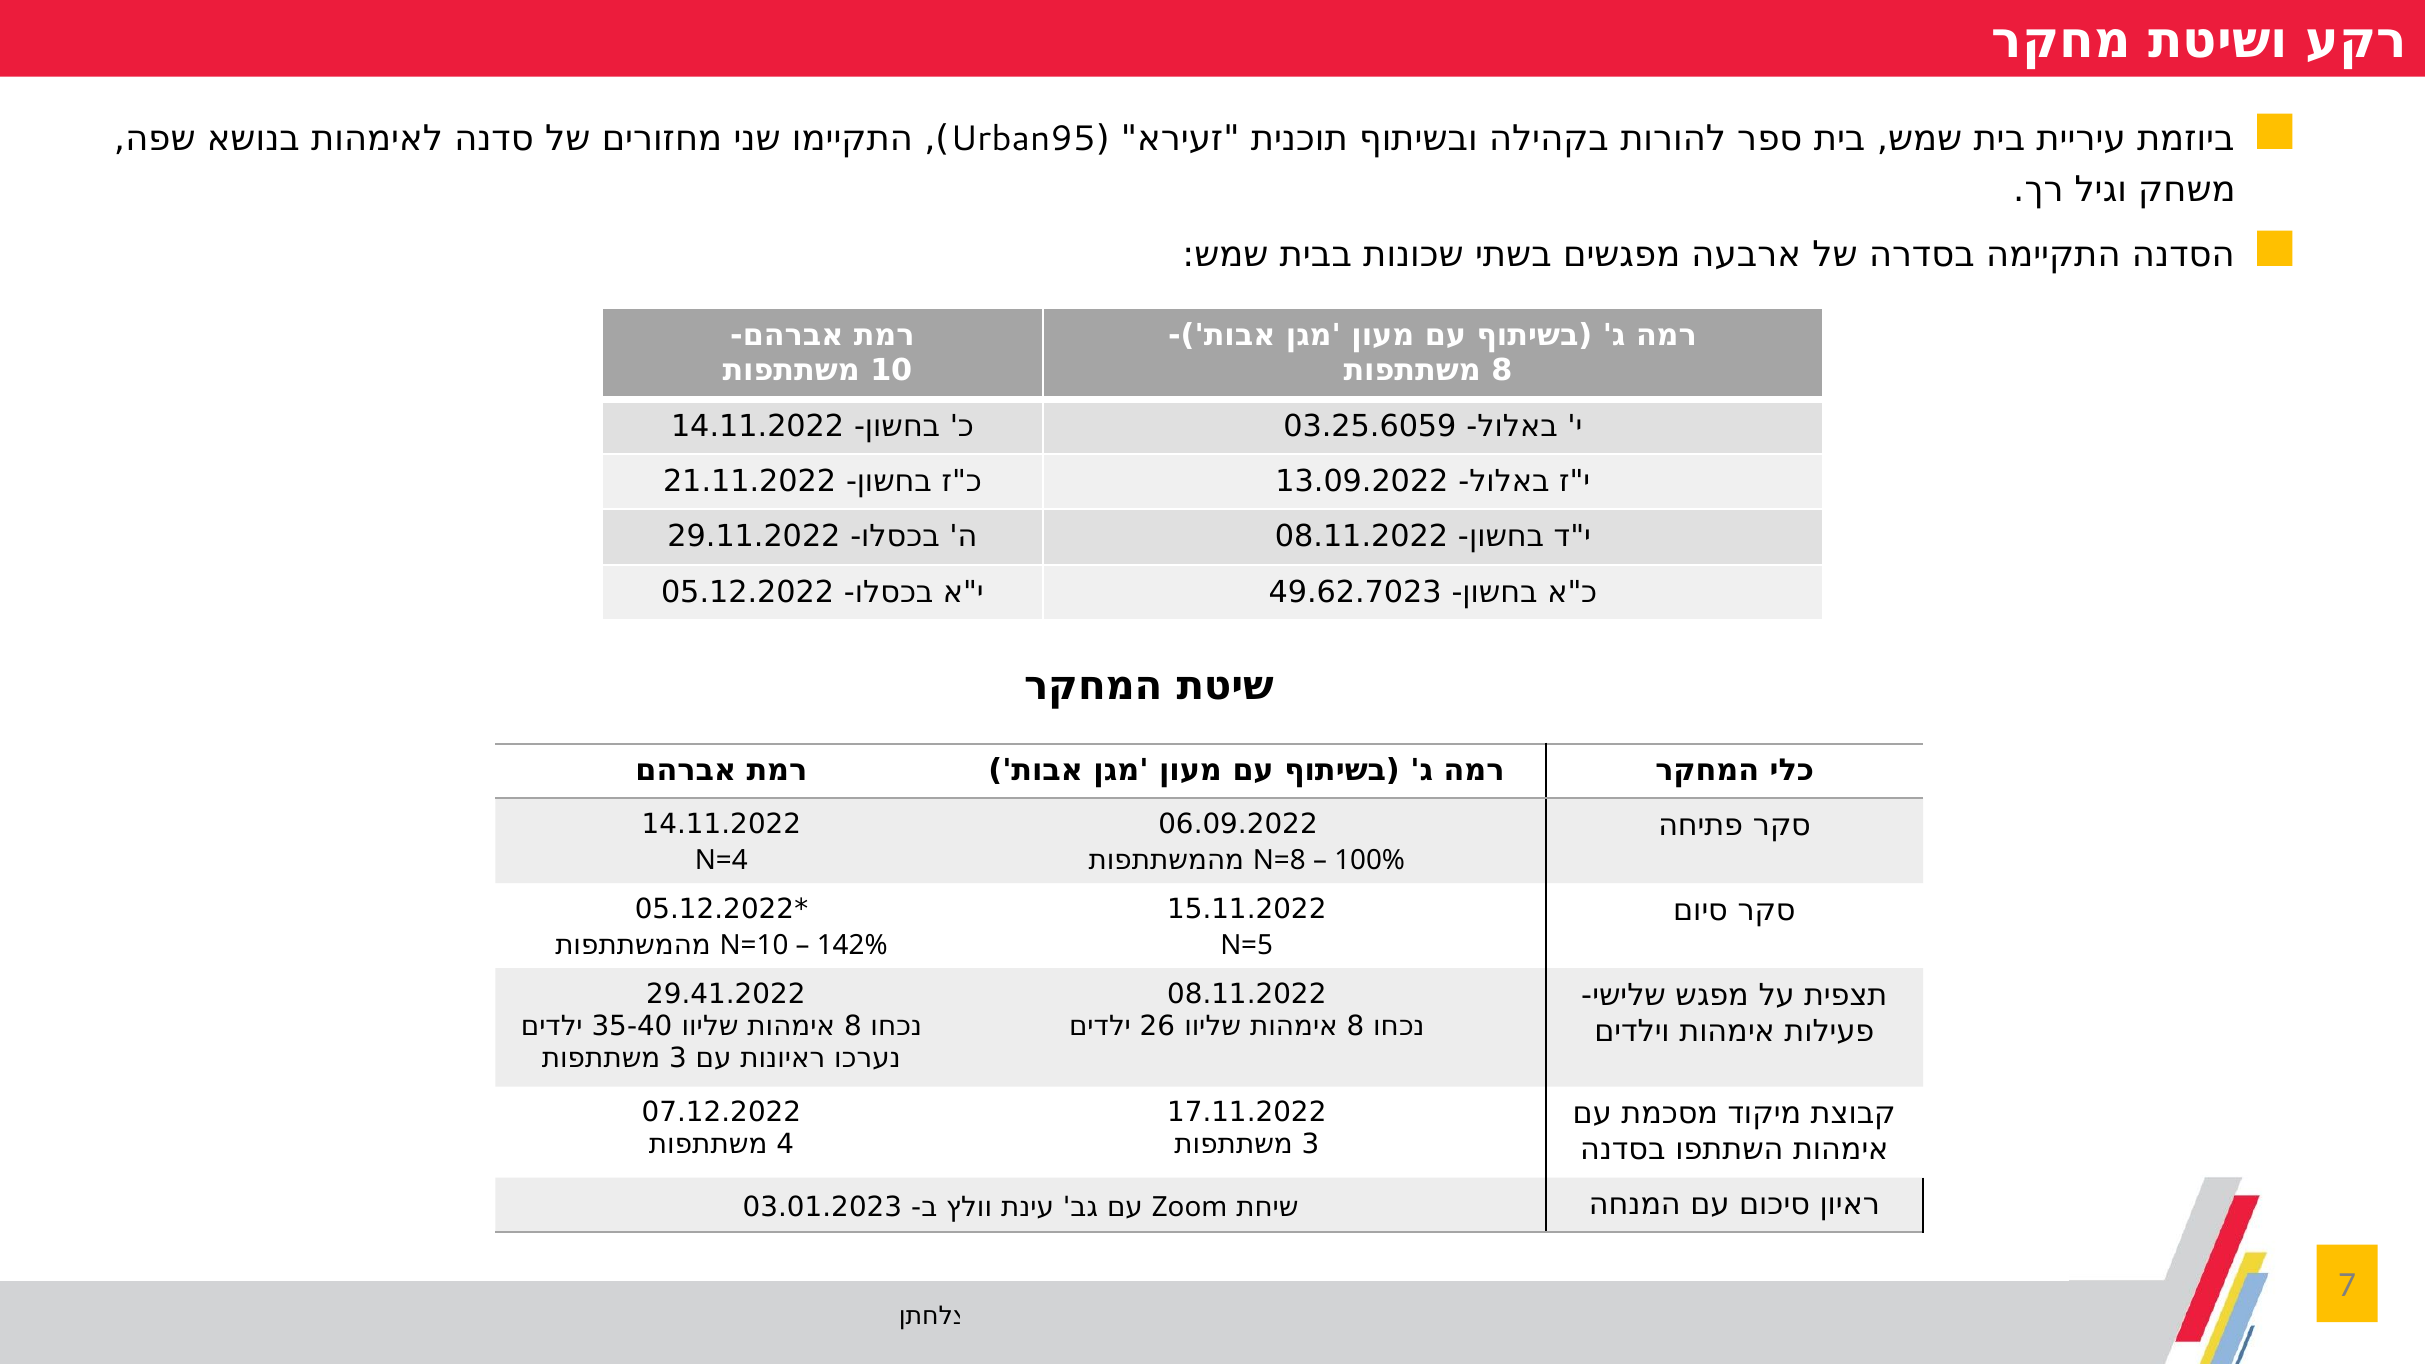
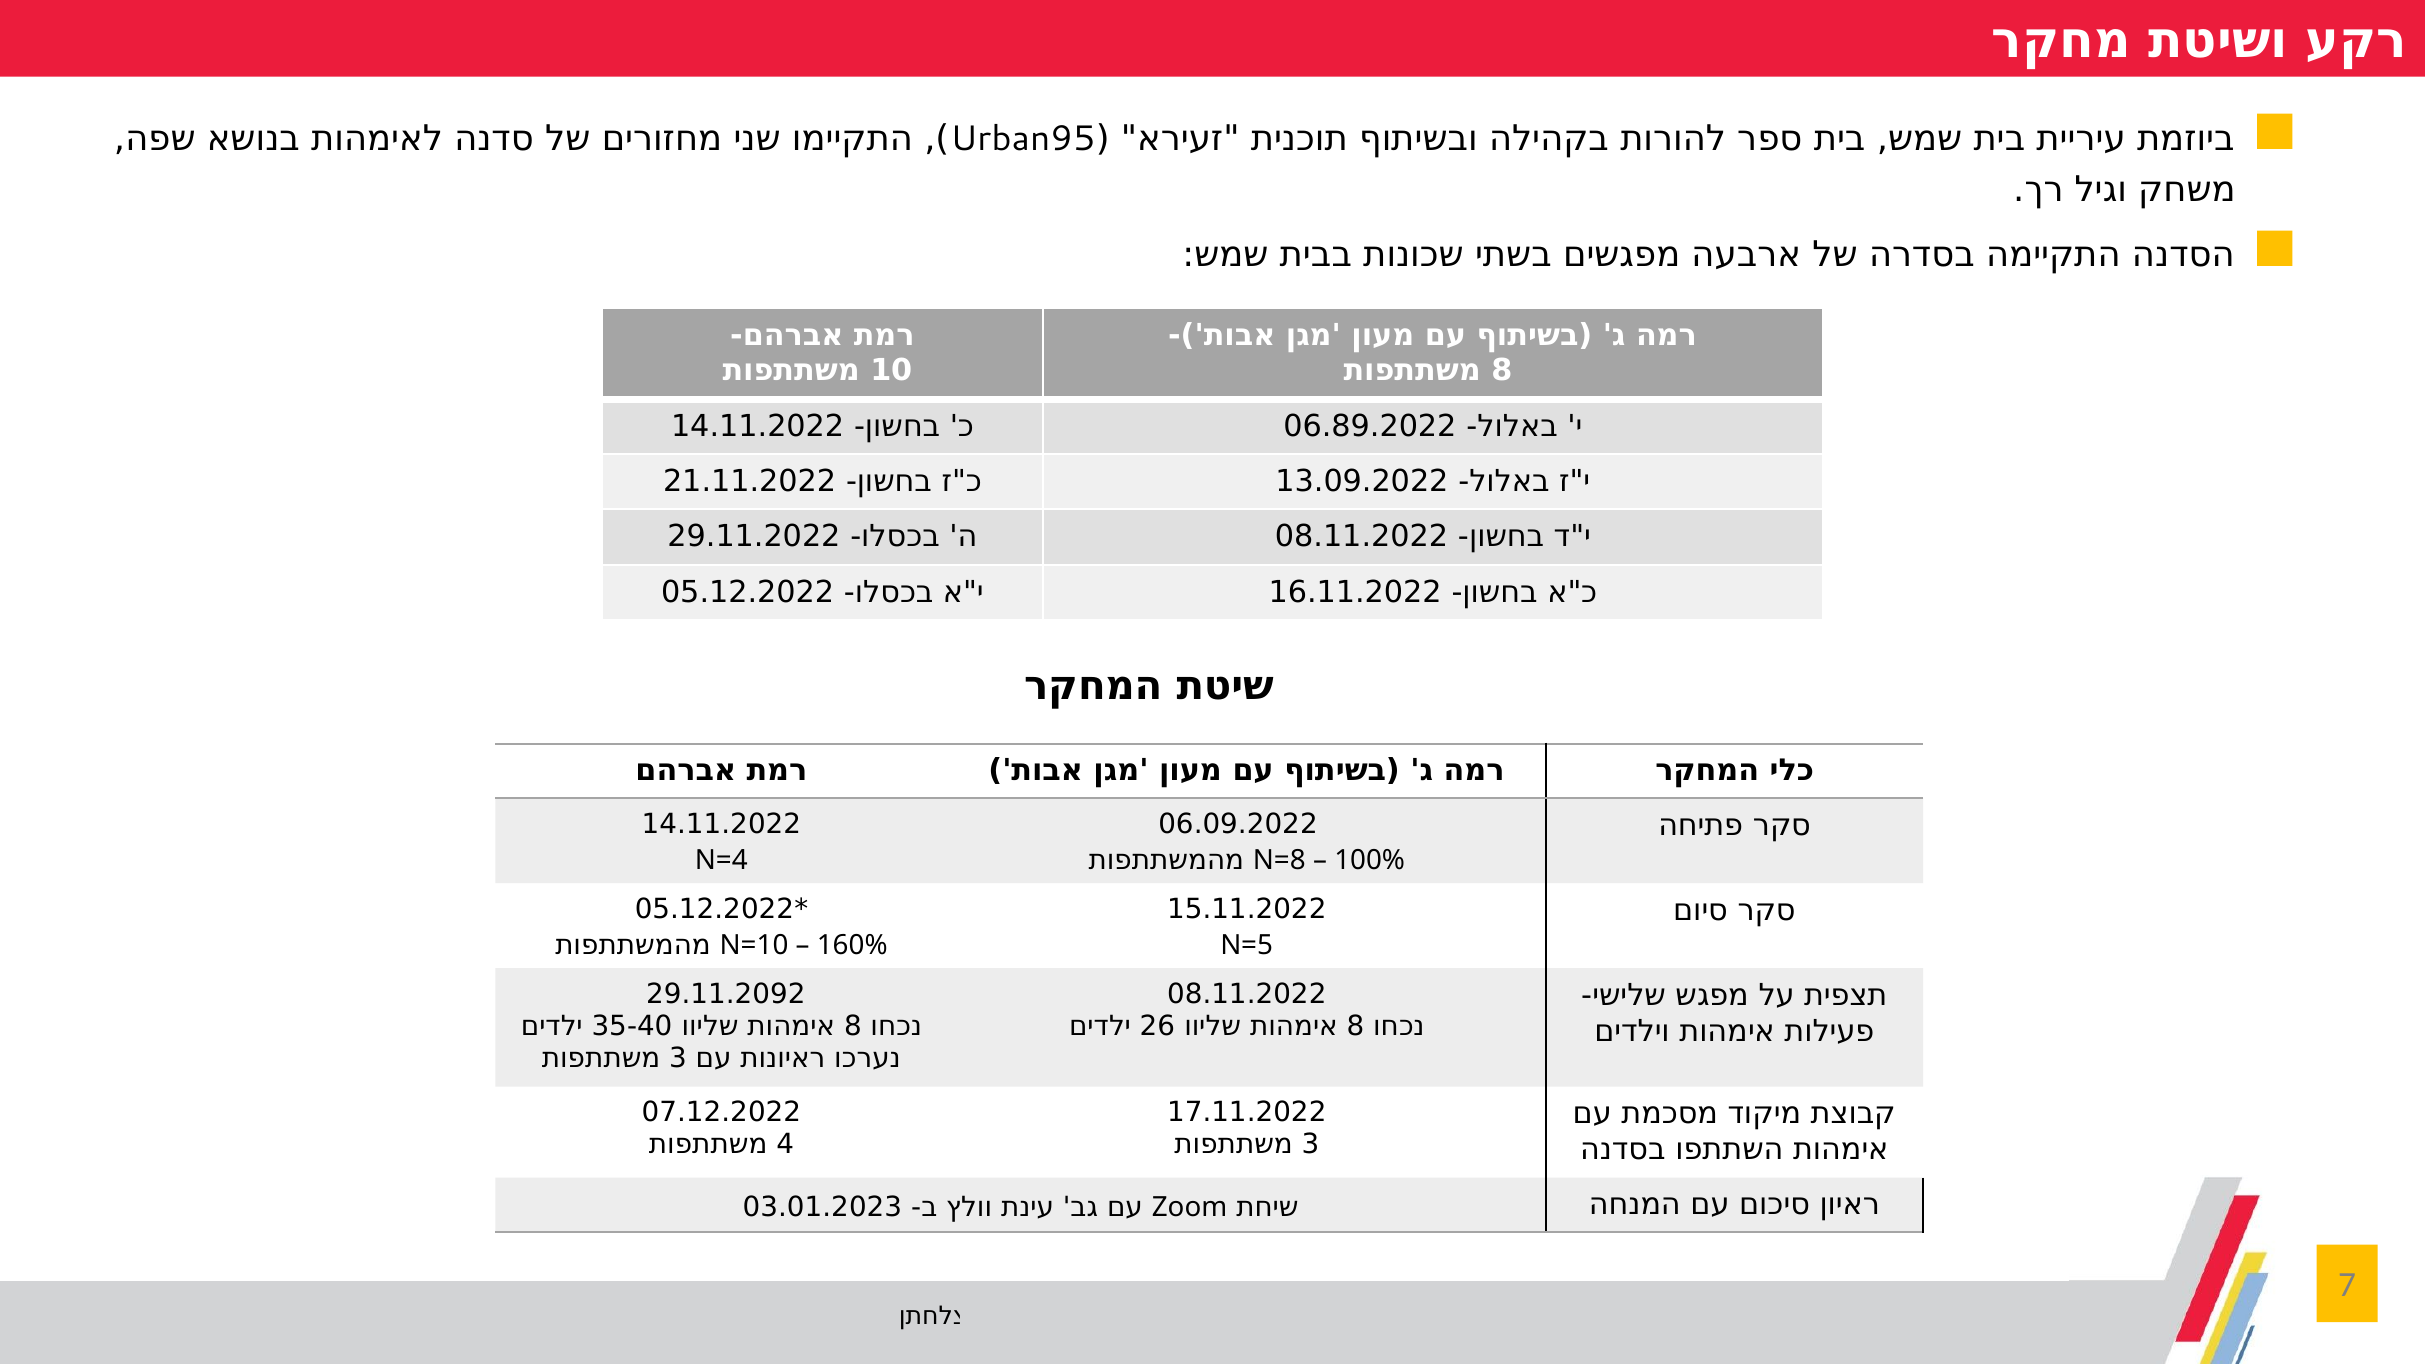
03.25.6059: 03.25.6059 -> 06.89.2022
49.62.7023: 49.62.7023 -> 16.11.2022
142%: 142% -> 160%
29.41.2022: 29.41.2022 -> 29.11.2092
